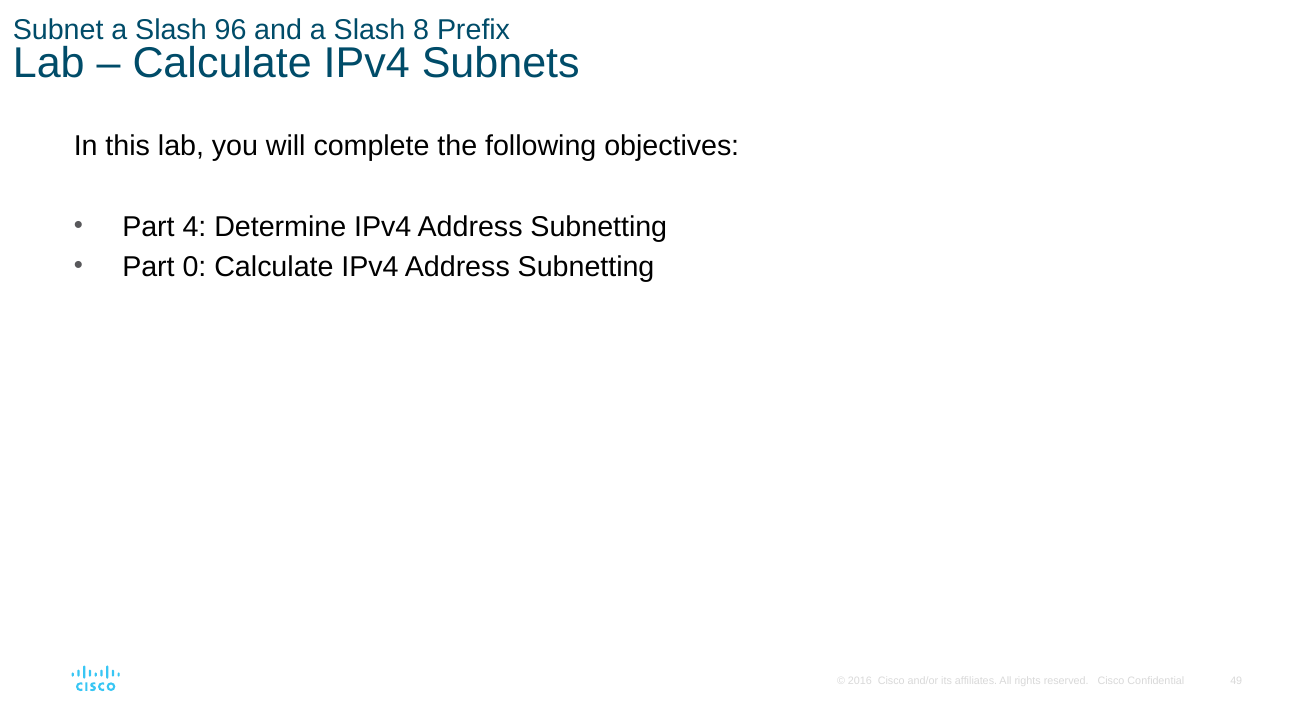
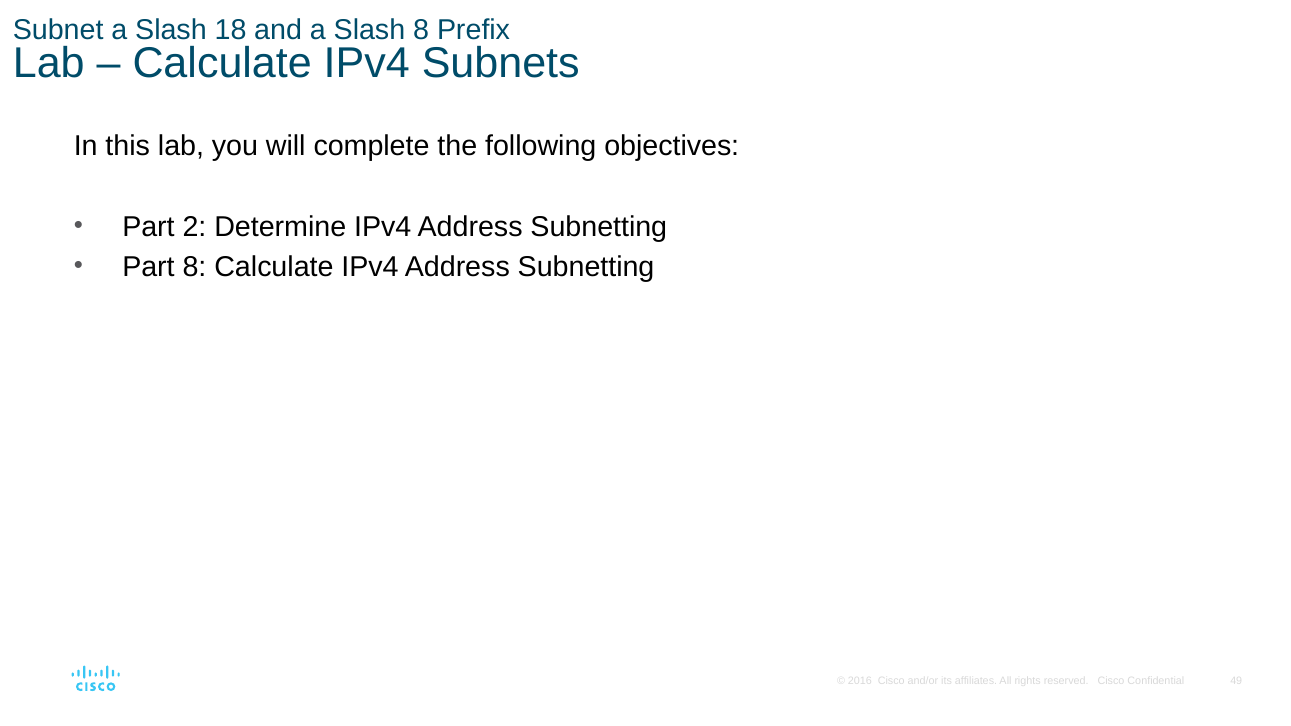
96: 96 -> 18
4: 4 -> 2
Part 0: 0 -> 8
